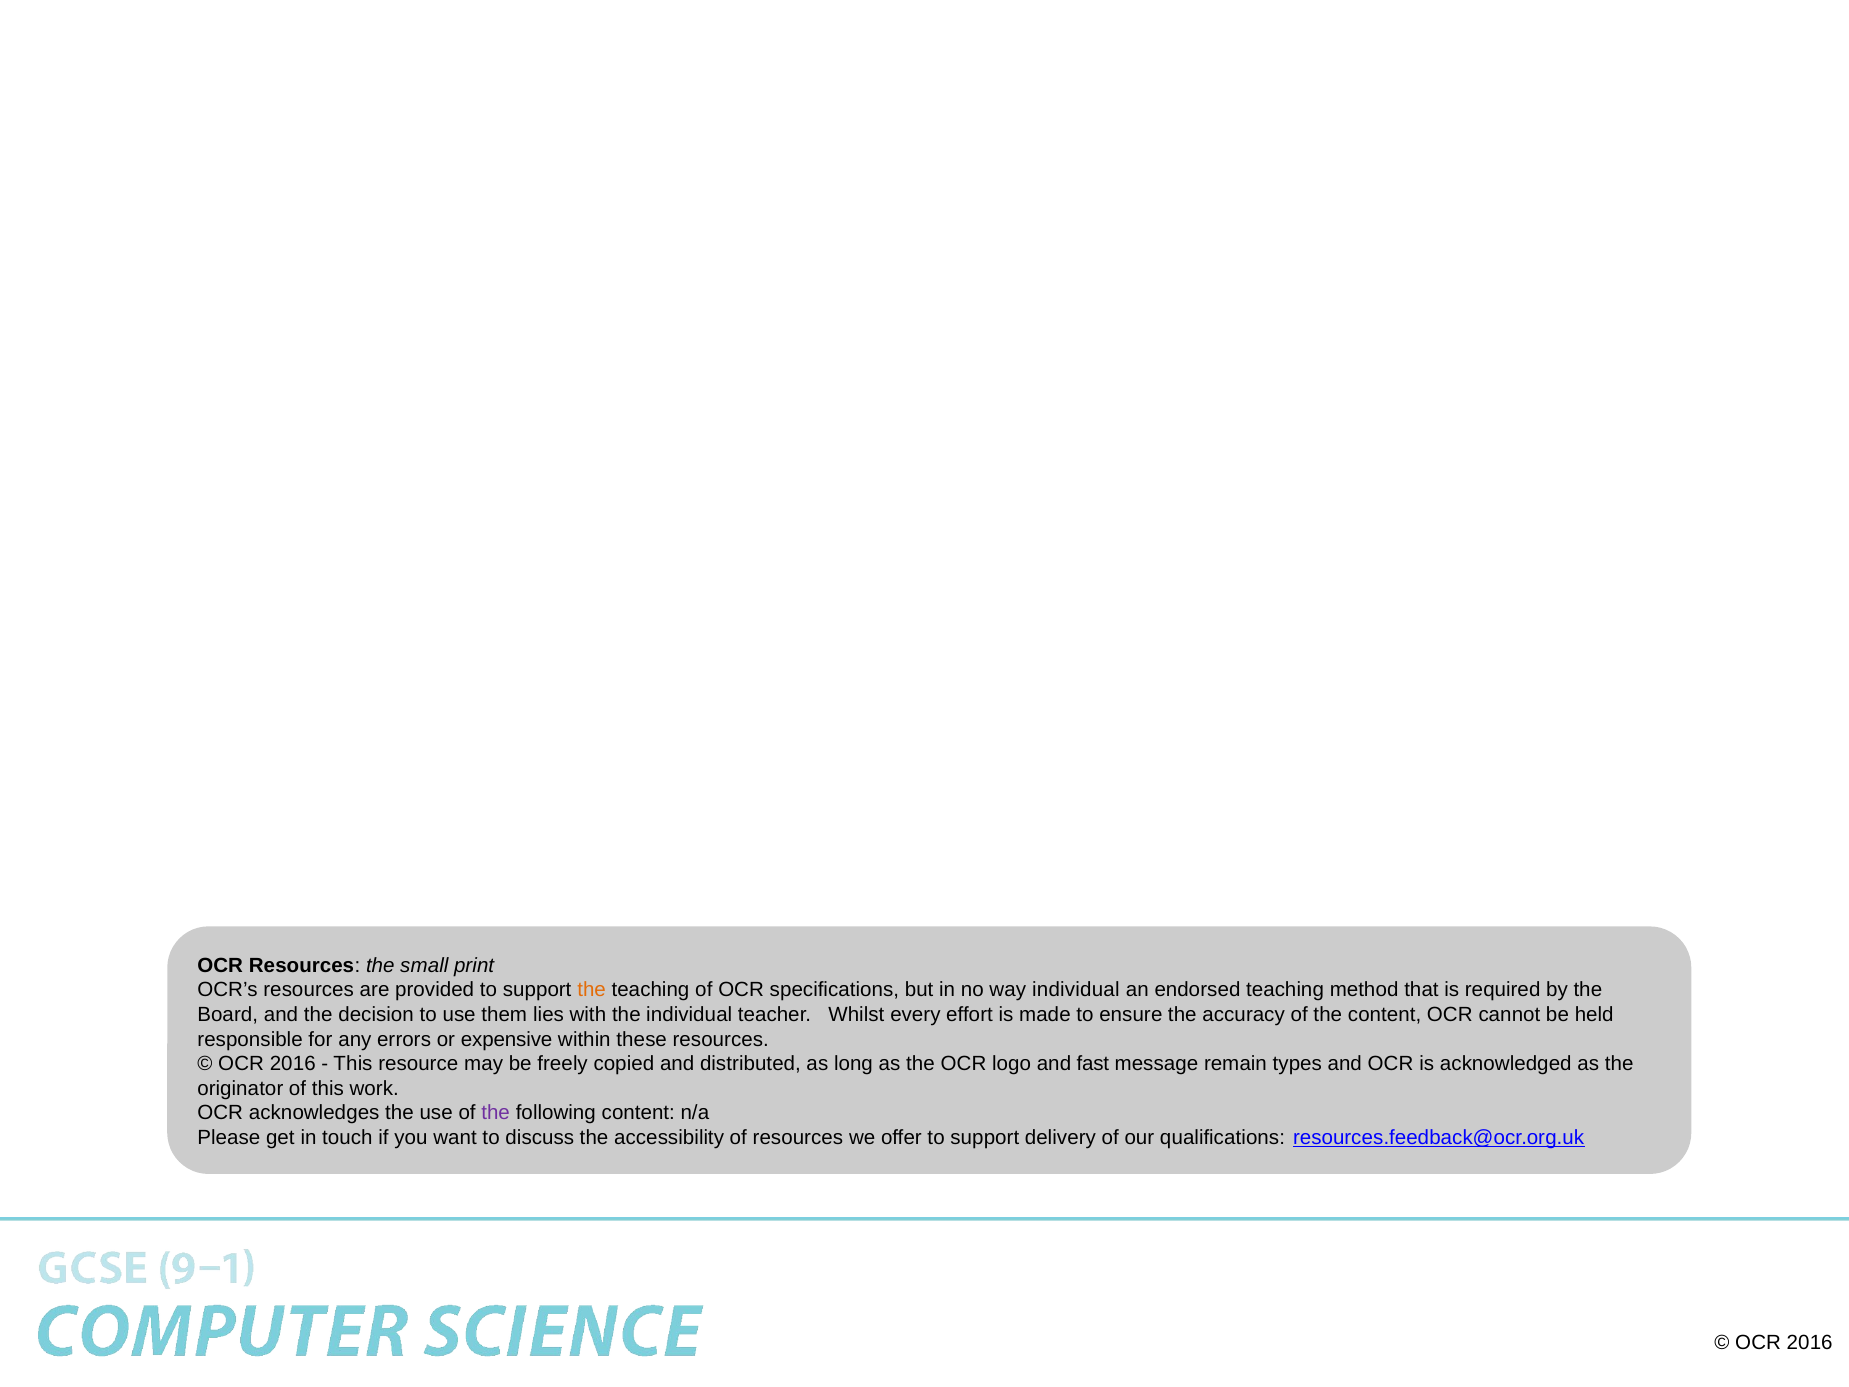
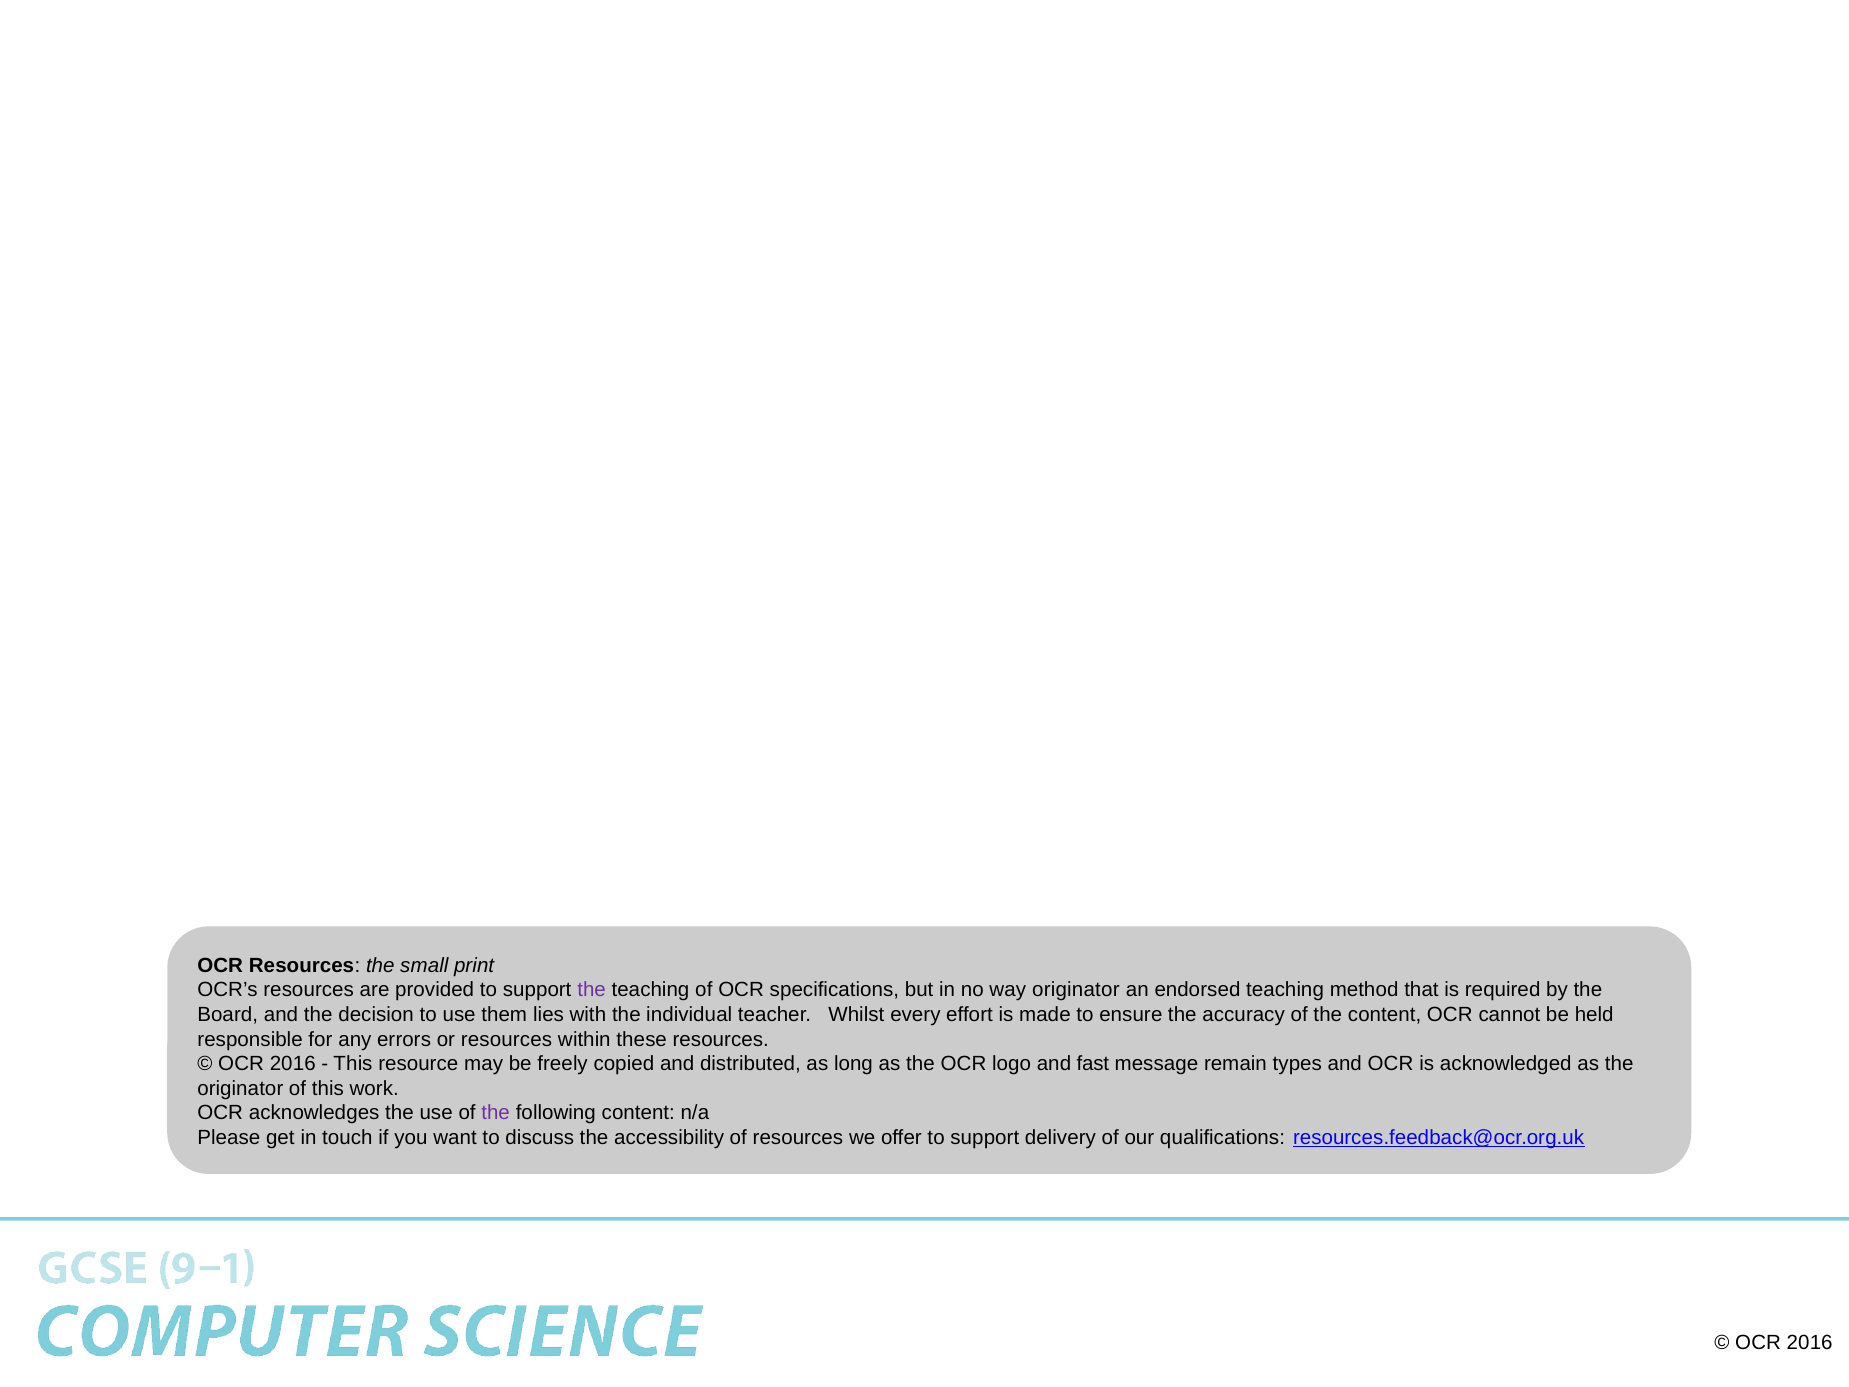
the at (592, 990) colour: orange -> purple
way individual: individual -> originator
or expensive: expensive -> resources
